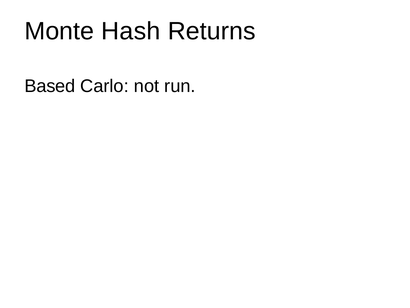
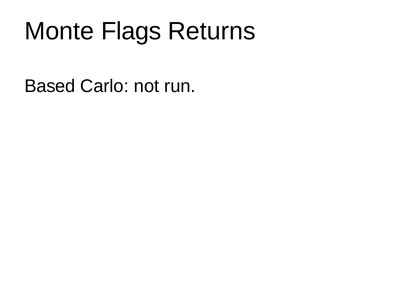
Hash: Hash -> Flags
